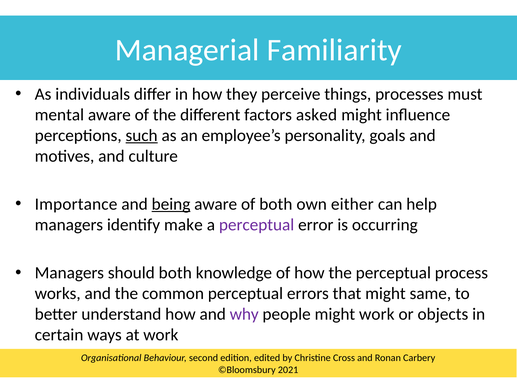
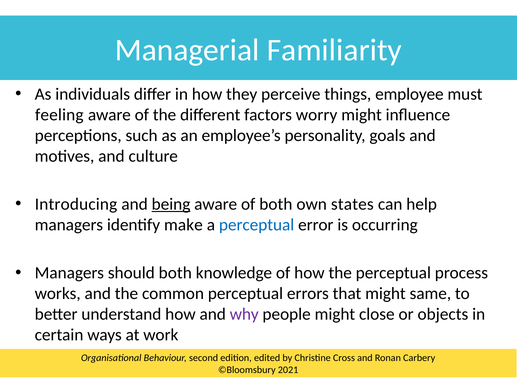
processes: processes -> employee
mental: mental -> feeling
asked: asked -> worry
such underline: present -> none
Importance: Importance -> Introducing
either: either -> states
perceptual at (257, 225) colour: purple -> blue
might work: work -> close
